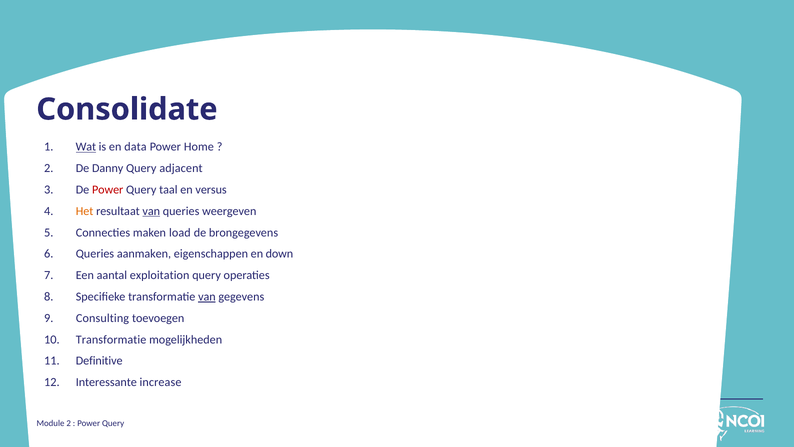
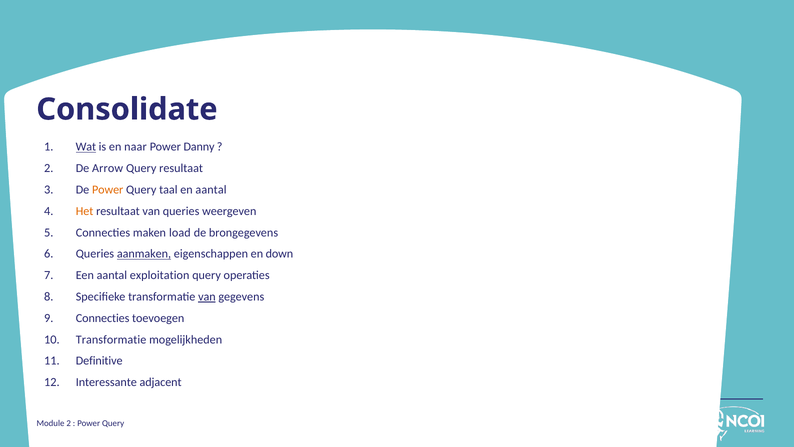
data: data -> naar
Home: Home -> Danny
Danny: Danny -> Arrow
Query adjacent: adjacent -> resultaat
Power at (108, 190) colour: red -> orange
en versus: versus -> aantal
van at (151, 211) underline: present -> none
aanmaken underline: none -> present
Consulting at (103, 318): Consulting -> Connecties
increase: increase -> adjacent
